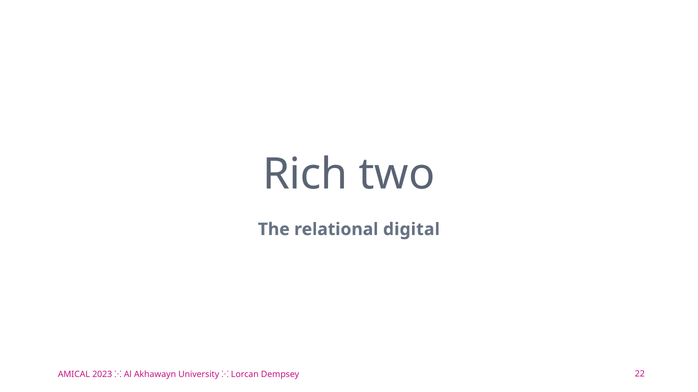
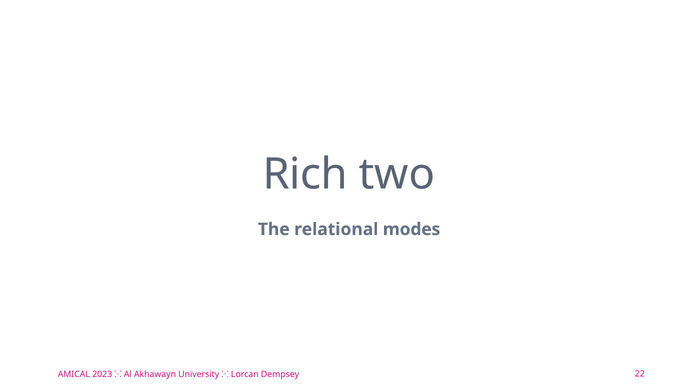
digital: digital -> modes
